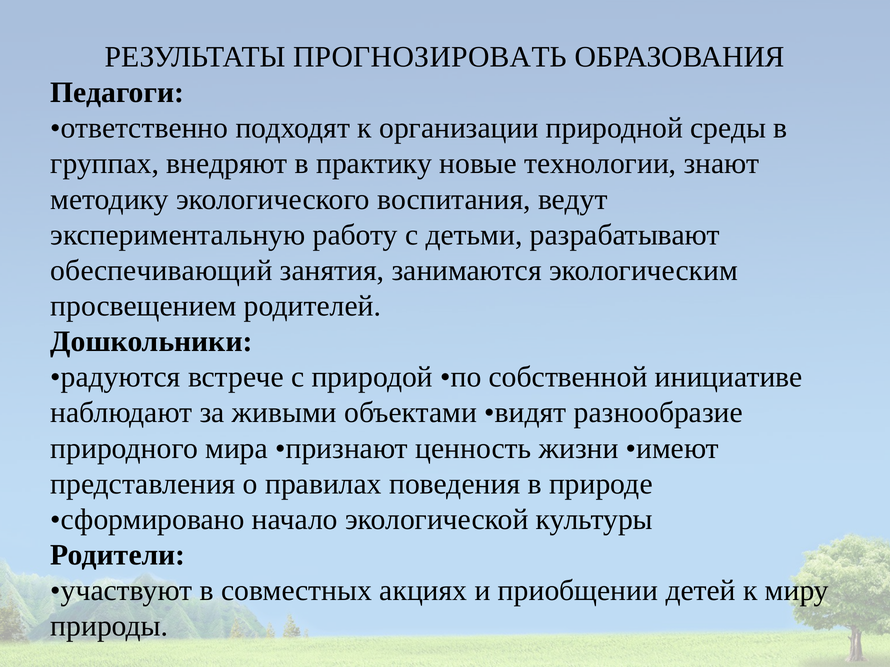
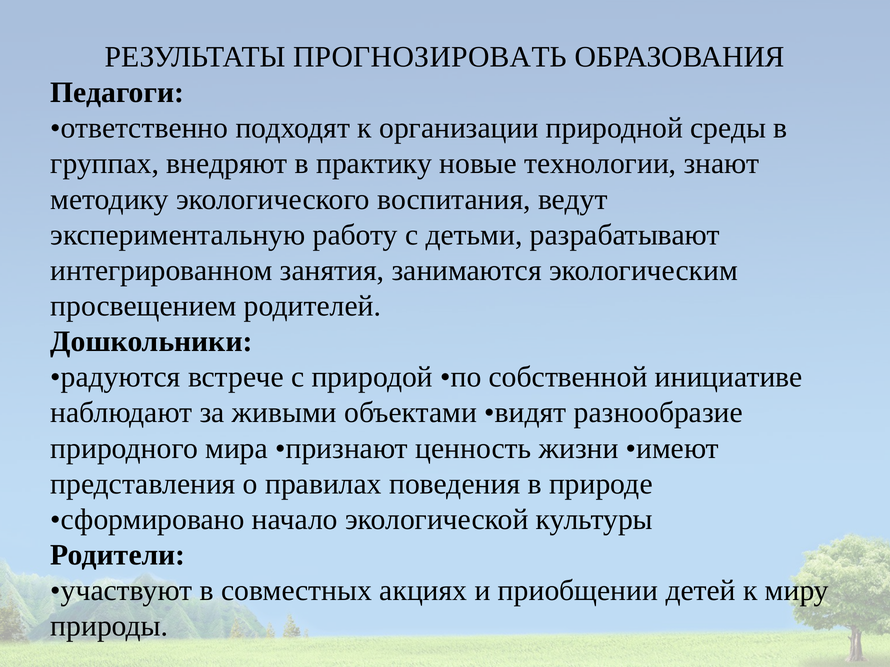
обеспечивающий: обеспечивающий -> интегрированном
